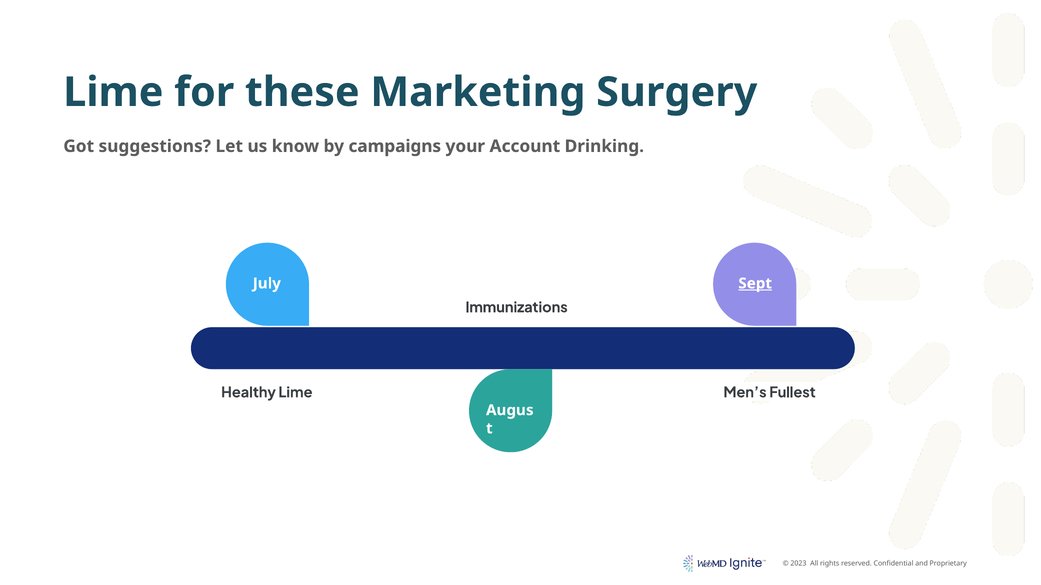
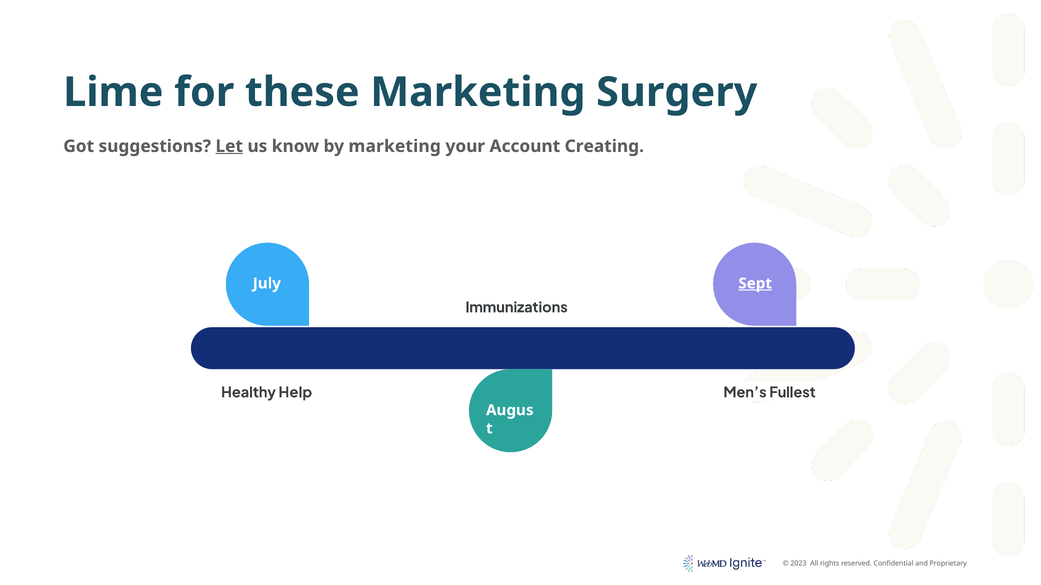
Let underline: none -> present
by campaigns: campaigns -> marketing
Drinking: Drinking -> Creating
Healthy Lime: Lime -> Help
